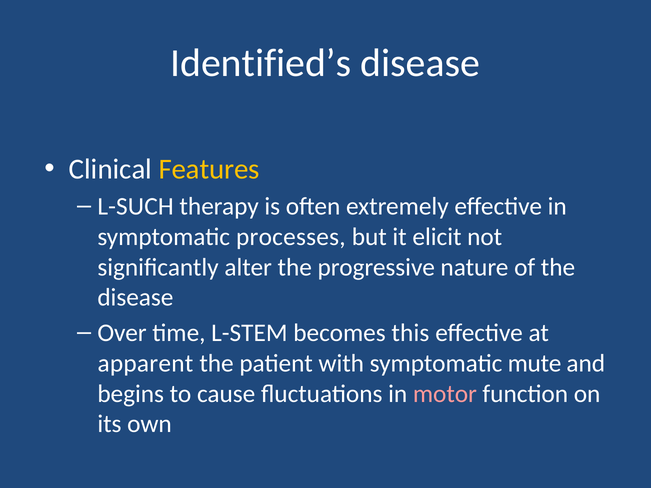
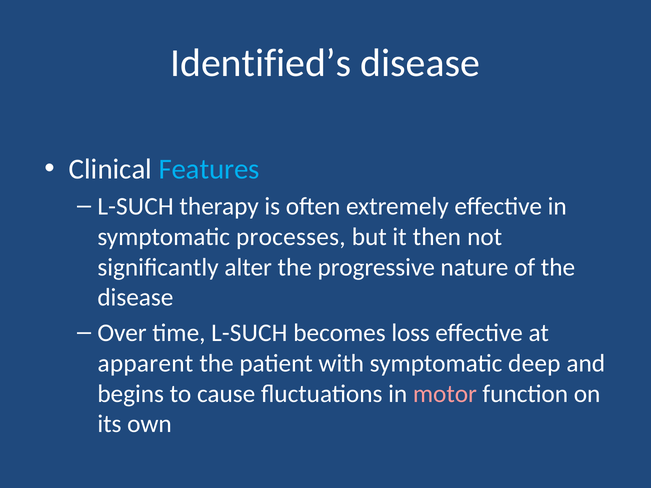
Features colour: yellow -> light blue
elicit: elicit -> then
time L-STEM: L-STEM -> L-SUCH
this: this -> loss
mute: mute -> deep
